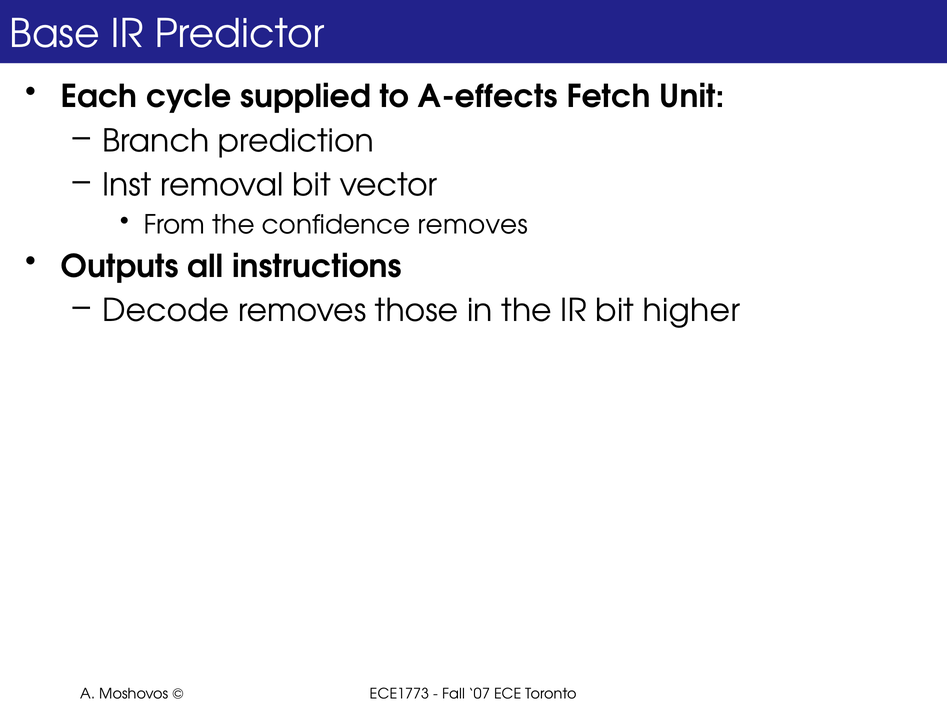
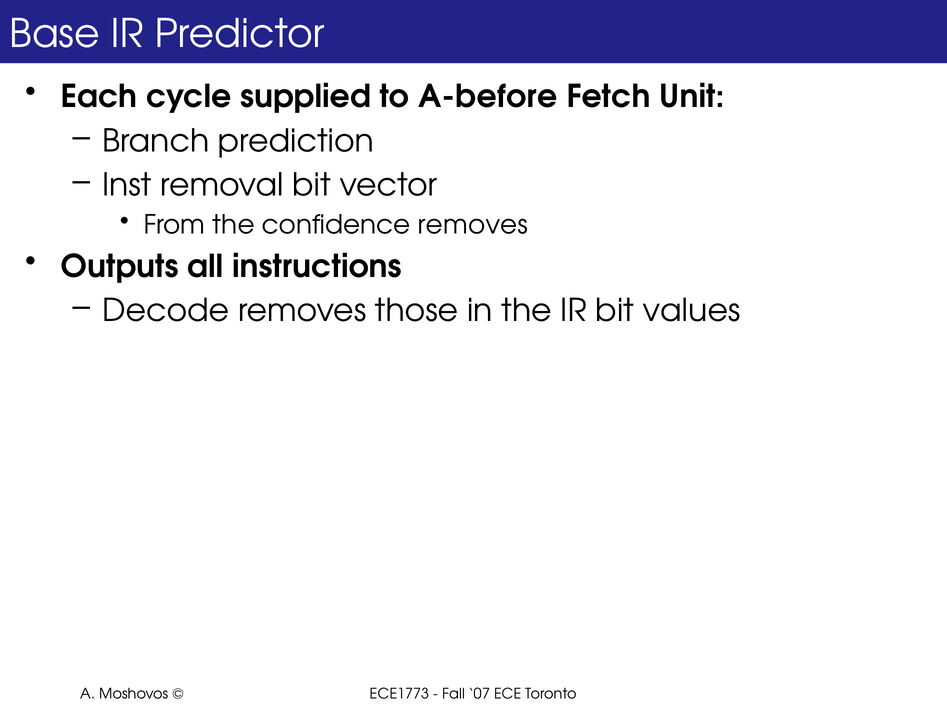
A-effects: A-effects -> A-before
higher: higher -> values
